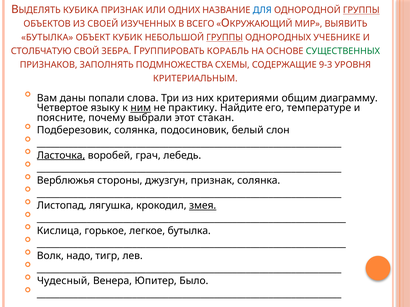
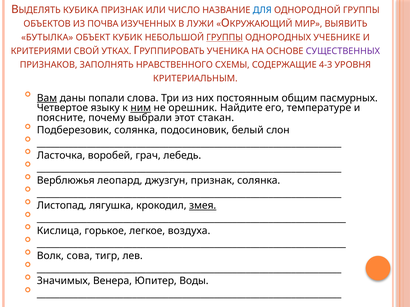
ОДНИХ: ОДНИХ -> ЧИСЛО
ГРУППЫ at (361, 10) underline: present -> none
СВОЕЙ: СВОЕЙ -> ПОЧВА
ВСЕГО: ВСЕГО -> ЛУЖИ
СТОЛБЧАТУЮ: СТОЛБЧАТУЮ -> КРИТЕРИЯМИ
ЗЕБРА: ЗЕБРА -> УТКАХ
КОРАБЛЬ: КОРАБЛЬ -> УЧЕНИКА
СУЩЕСТВЕННЫХ colour: green -> purple
ПОДМНОЖЕСТВА: ПОДМНОЖЕСТВА -> НРАВСТВЕННОГО
9-3: 9-3 -> 4-3
Вам underline: none -> present
критериями: критериями -> постоянным
диаграмму: диаграмму -> пасмурных
практику: практику -> орешник
Ласточка underline: present -> none
стороны: стороны -> леопард
легкое бутылка: бутылка -> воздуха
надо: надо -> сова
Чудесный: Чудесный -> Значимых
Было: Было -> Воды
